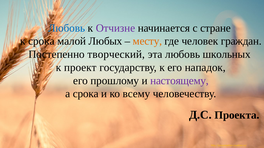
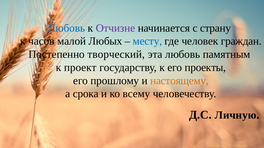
стране: стране -> страну
к срока: срока -> часов
месту colour: orange -> blue
школьных: школьных -> памятным
нападок: нападок -> проекты
настоящему colour: purple -> orange
Проекта: Проекта -> Личную
